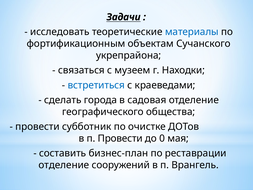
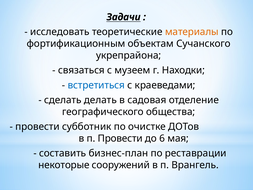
материалы colour: blue -> orange
города: города -> делать
0: 0 -> 6
отделение at (64, 165): отделение -> некоторые
